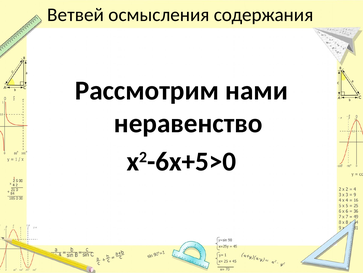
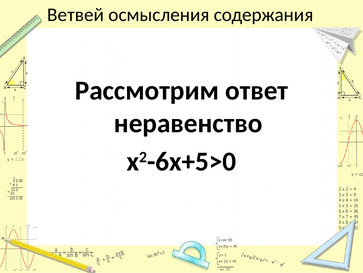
нами: нами -> ответ
